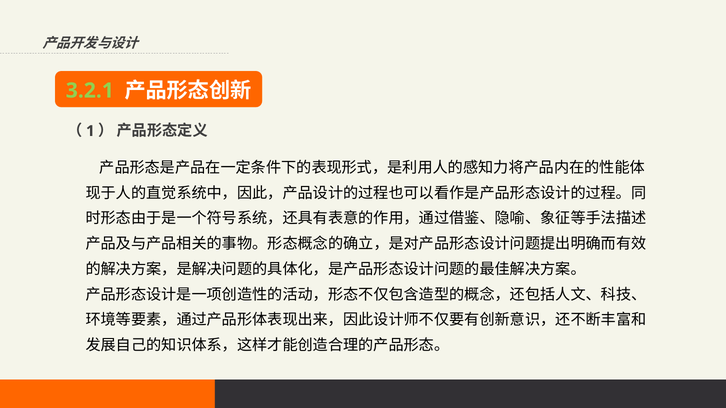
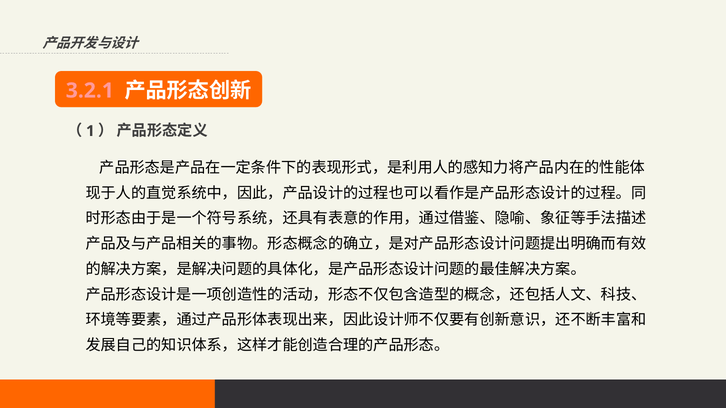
3.2.1 colour: light green -> pink
